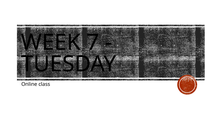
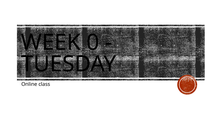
7: 7 -> 0
